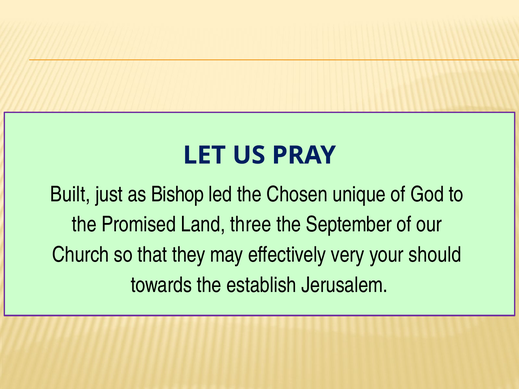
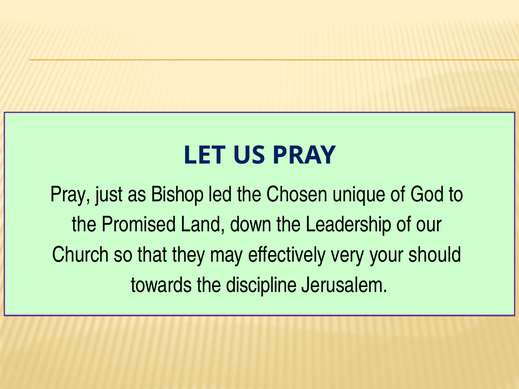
Built at (70, 194): Built -> Pray
three: three -> down
September: September -> Leadership
establish: establish -> discipline
